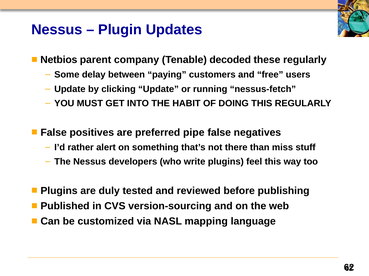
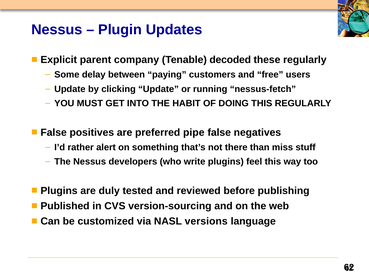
Netbios: Netbios -> Explicit
mapping: mapping -> versions
